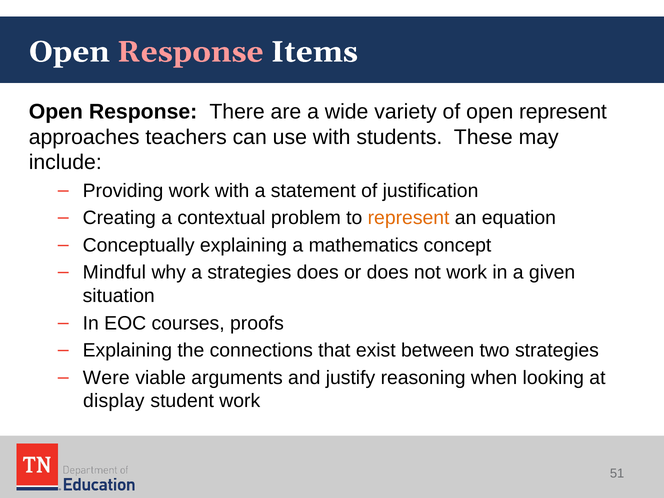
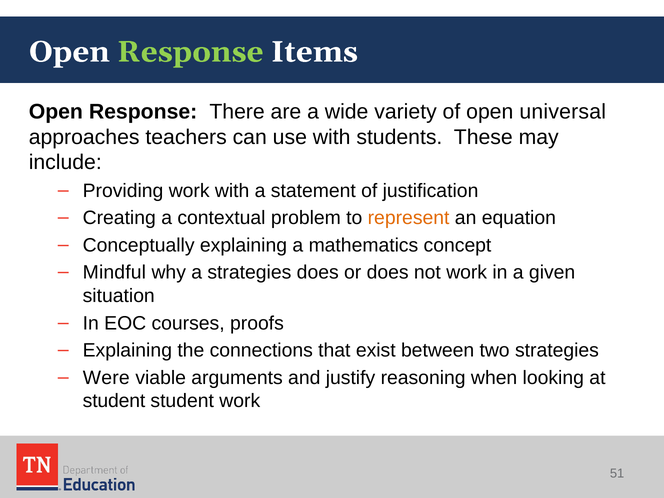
Response at (190, 52) colour: pink -> light green
open represent: represent -> universal
display at (114, 401): display -> student
